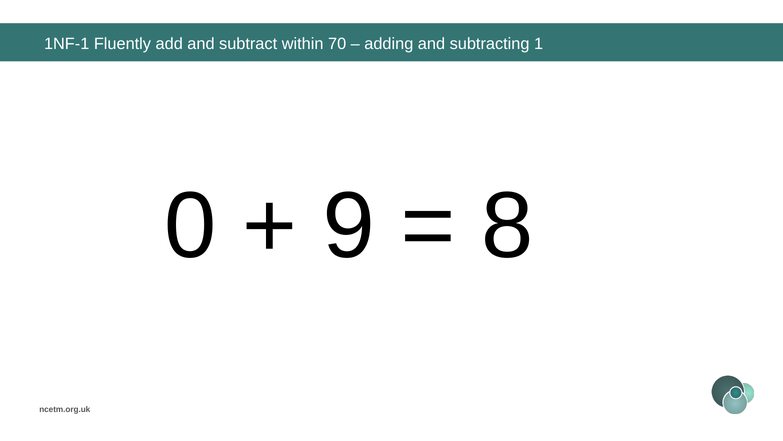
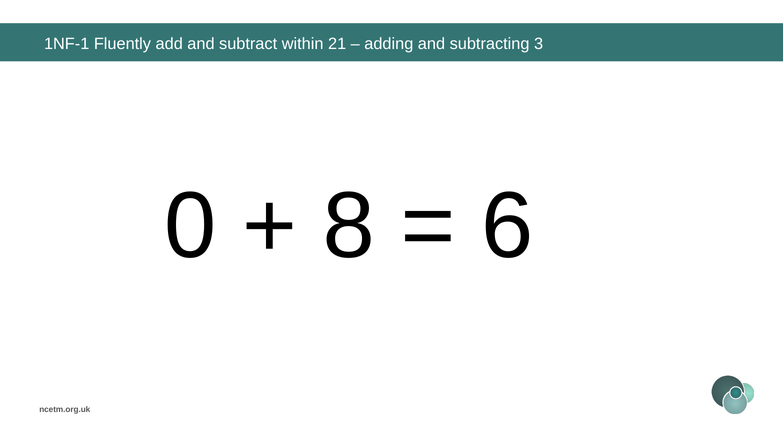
70: 70 -> 21
1: 1 -> 3
9: 9 -> 8
8: 8 -> 6
